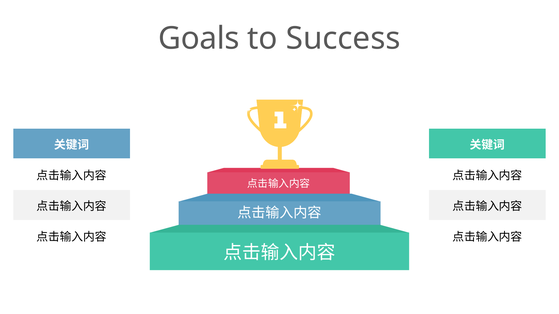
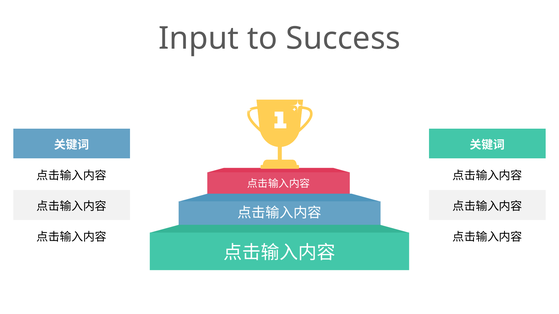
Goals: Goals -> Input
